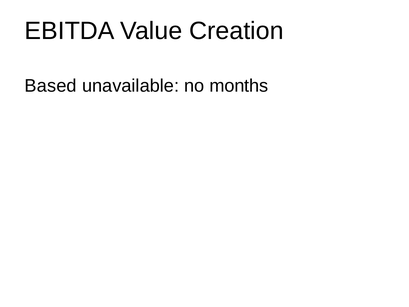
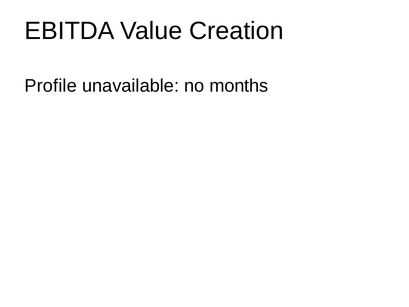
Based: Based -> Profile
